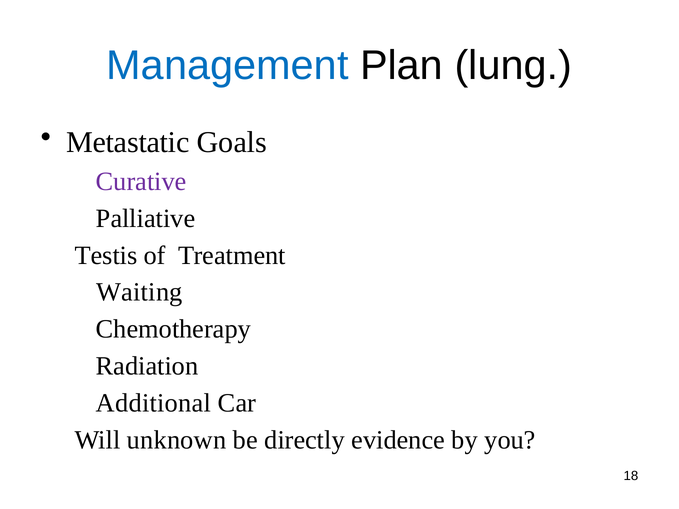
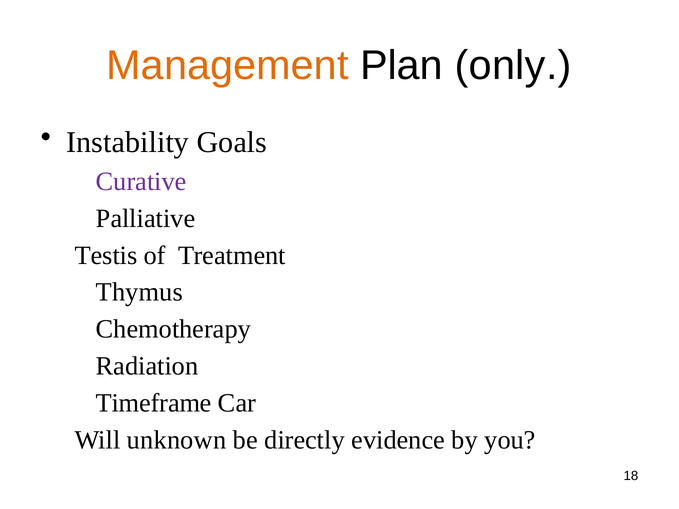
Management colour: blue -> orange
lung: lung -> only
Metastatic: Metastatic -> Instability
Waiting: Waiting -> Thymus
Additional: Additional -> Timeframe
